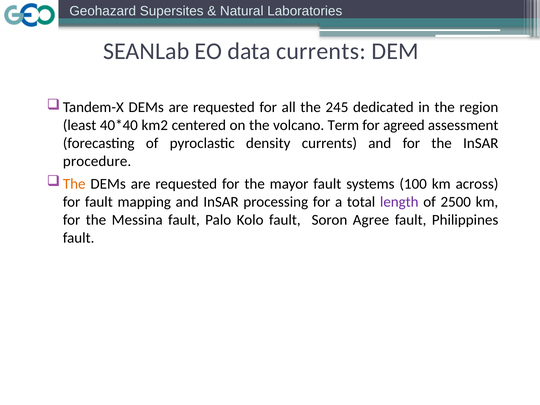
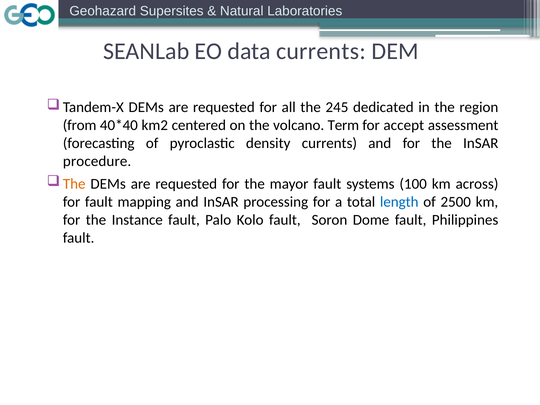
least: least -> from
agreed: agreed -> accept
length colour: purple -> blue
Messina: Messina -> Instance
Agree: Agree -> Dome
